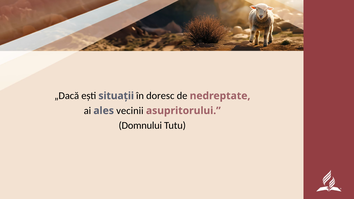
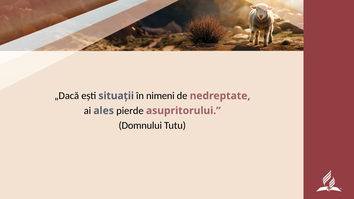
doresc: doresc -> nimeni
vecinii: vecinii -> pierde
